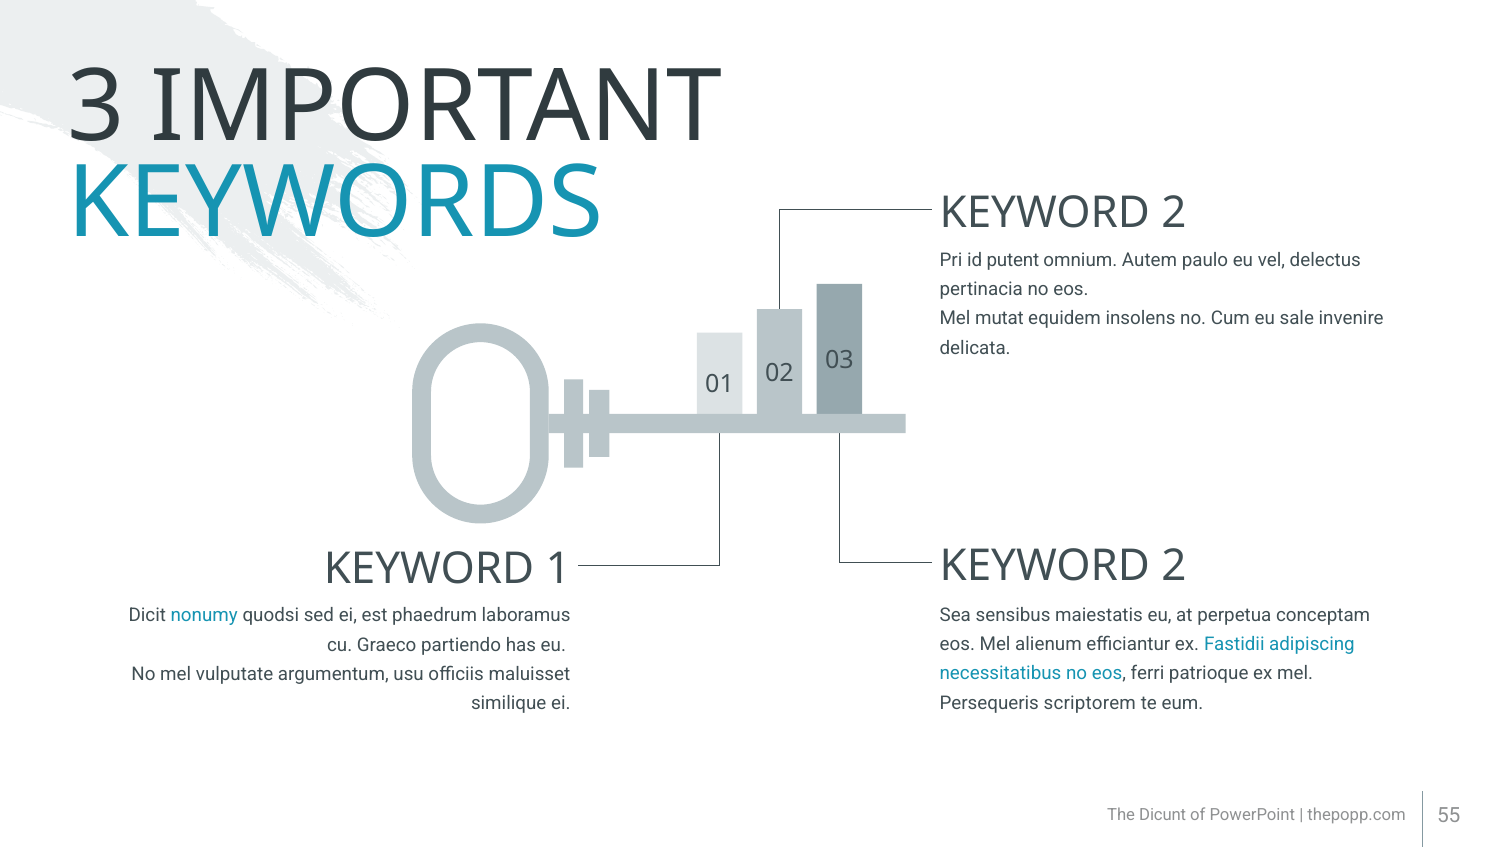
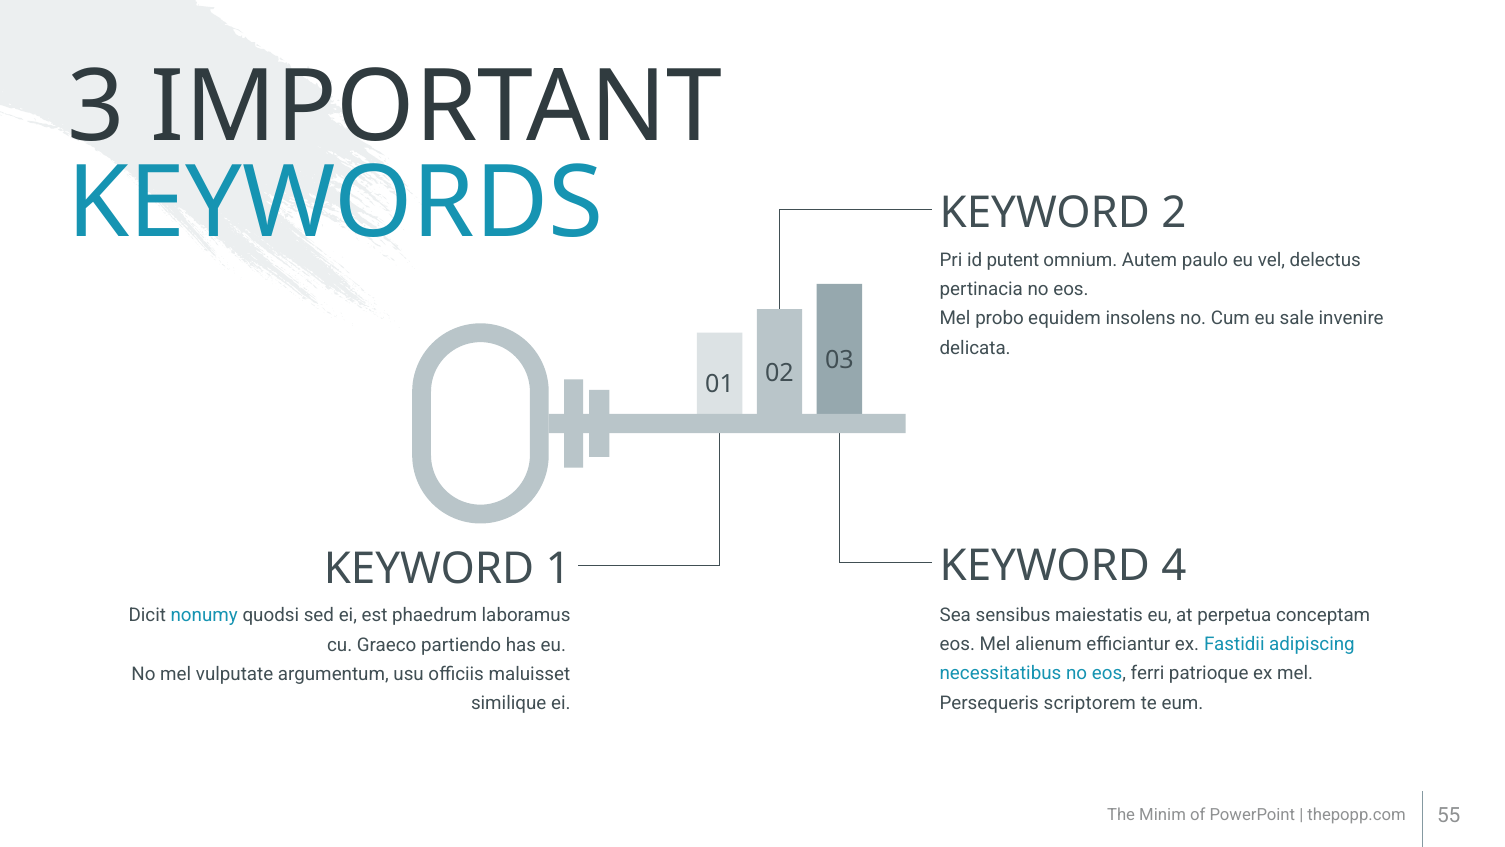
mutat: mutat -> probo
2 at (1174, 566): 2 -> 4
Dicunt: Dicunt -> Minim
